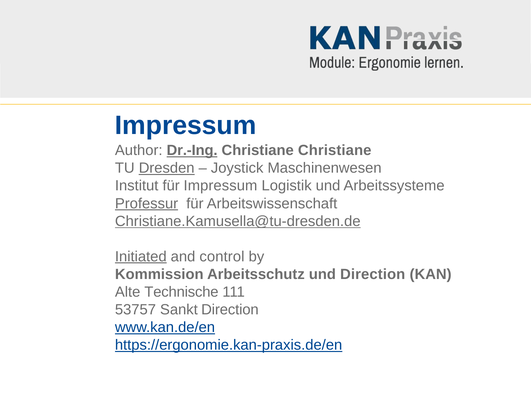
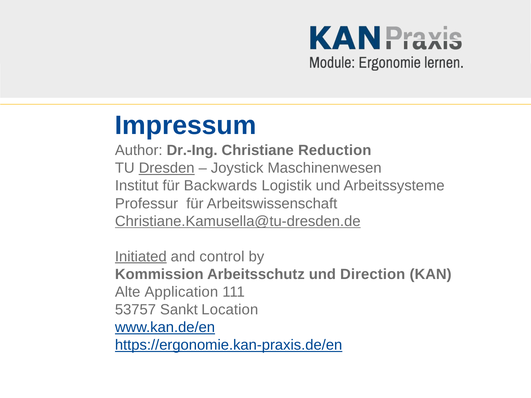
Dr.-Ing underline: present -> none
Christiane Christiane: Christiane -> Reduction
für Impressum: Impressum -> Backwards
Professur underline: present -> none
Technische: Technische -> Application
Sankt Direction: Direction -> Location
